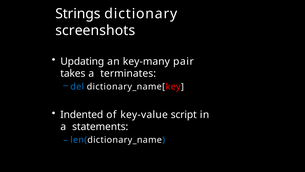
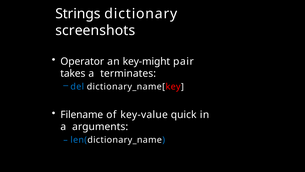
Updating: Updating -> Operator
key-many: key-many -> key-might
Indented: Indented -> Filename
script: script -> quick
statements: statements -> arguments
